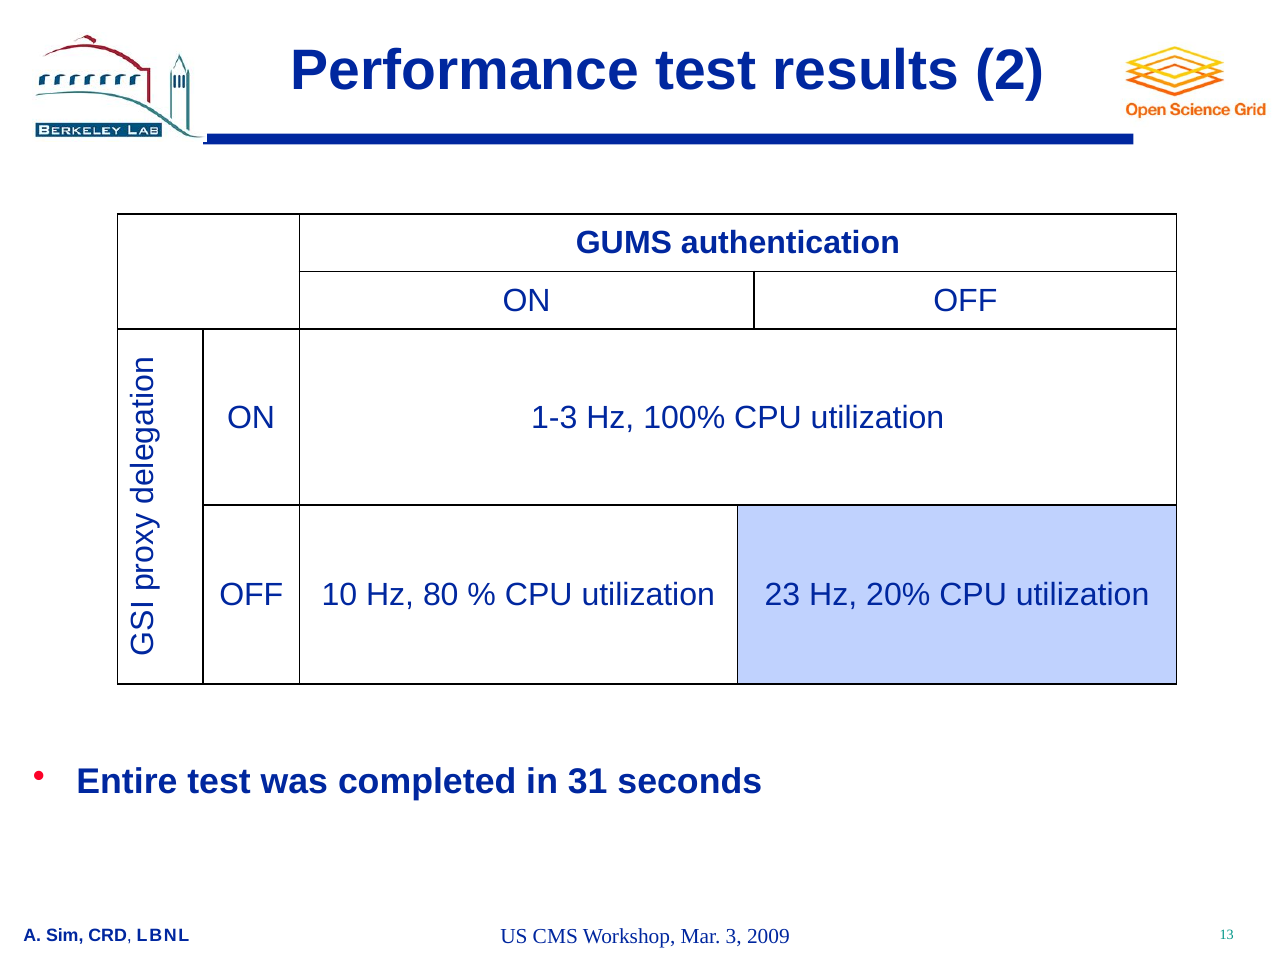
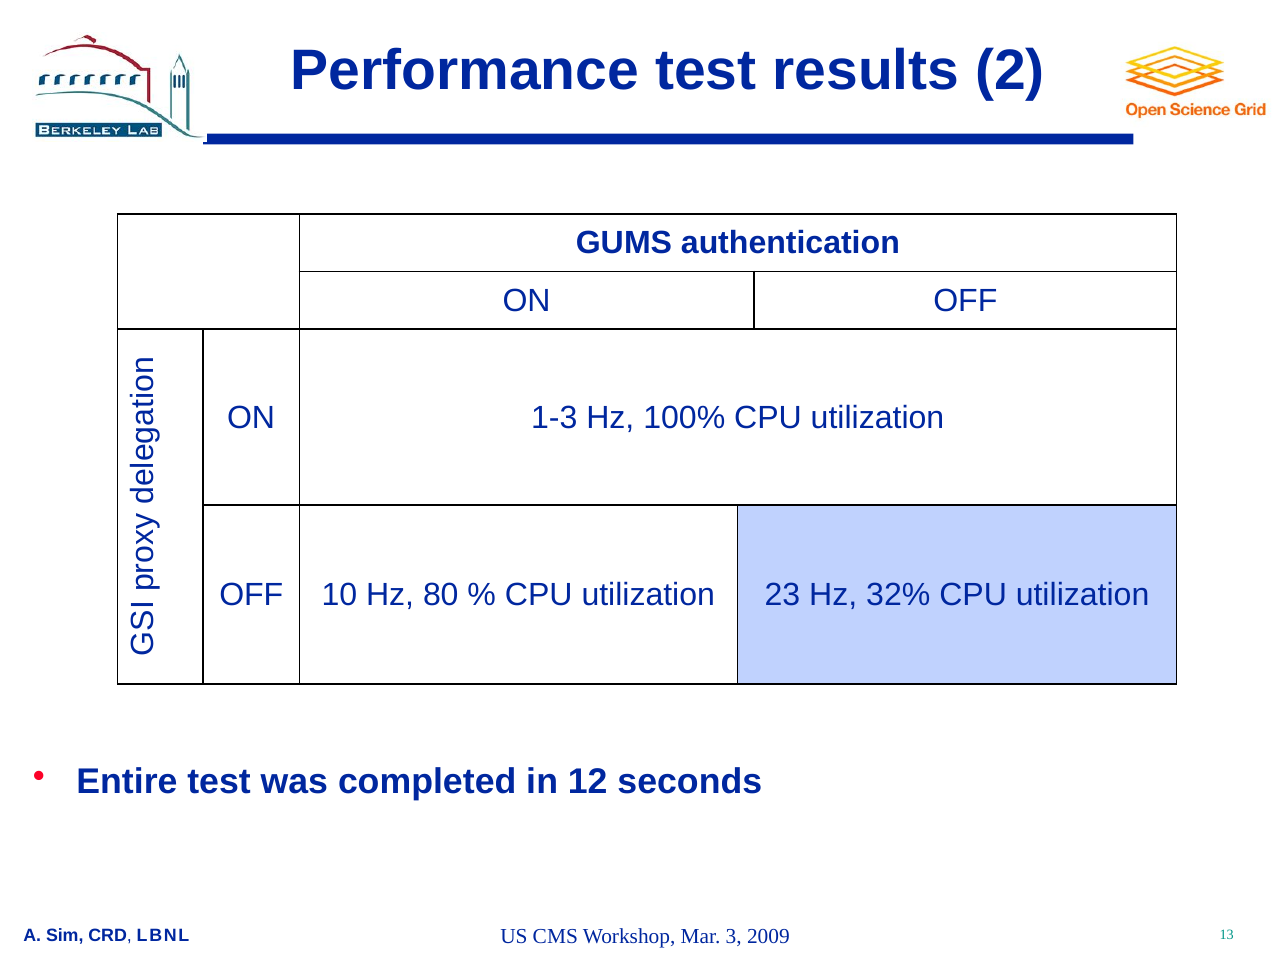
20%: 20% -> 32%
31: 31 -> 12
